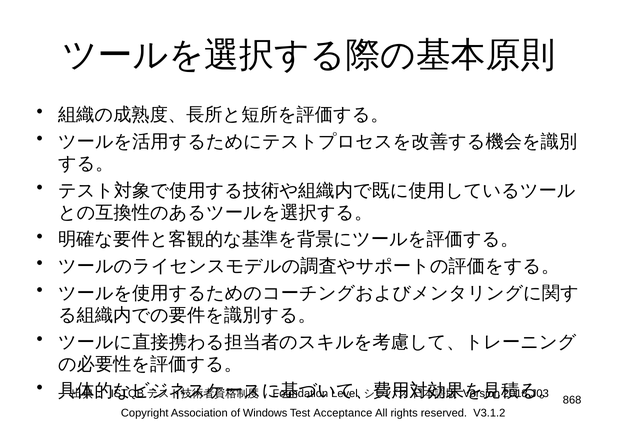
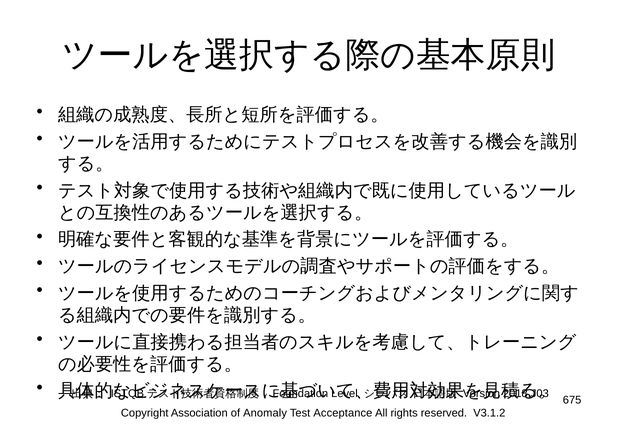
868: 868 -> 675
Windows: Windows -> Anomaly
